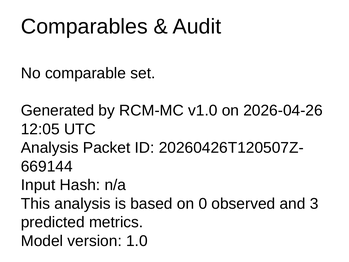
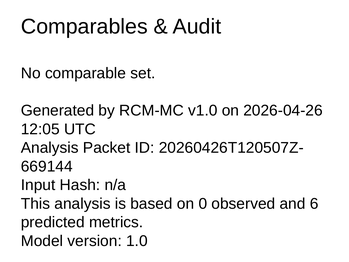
3: 3 -> 6
